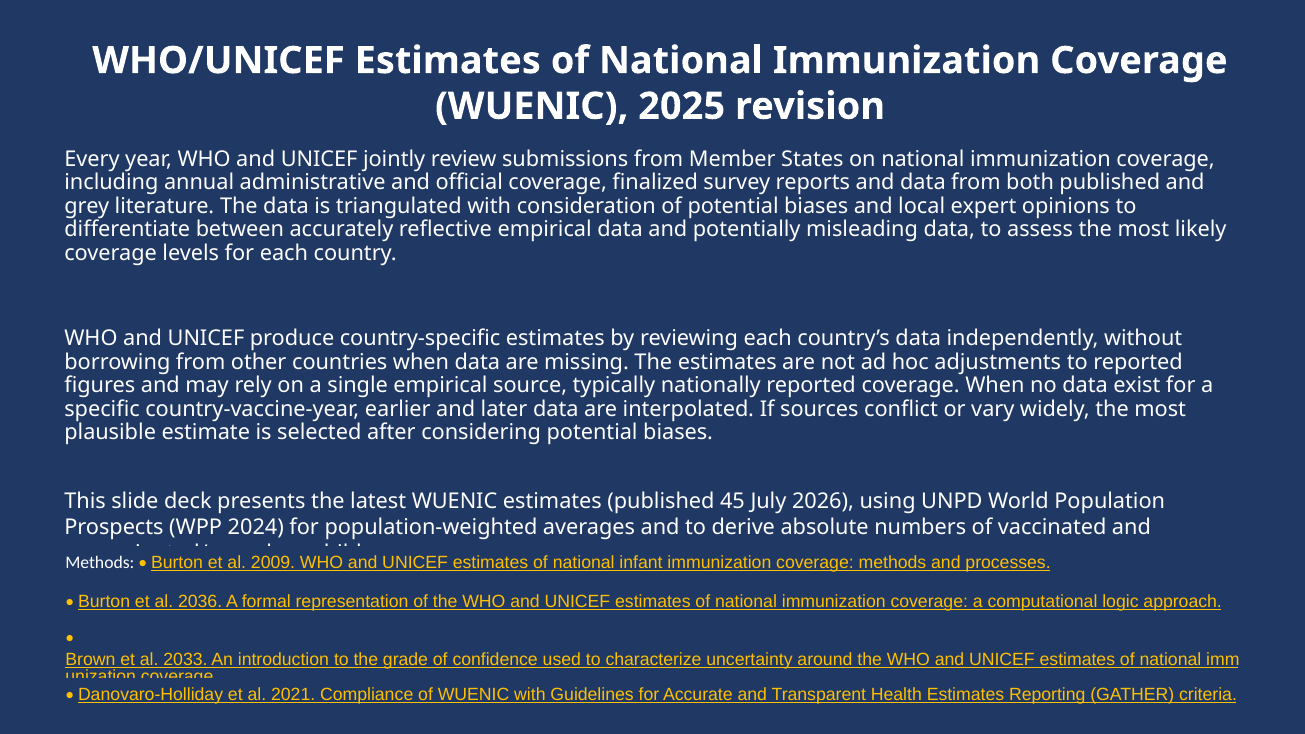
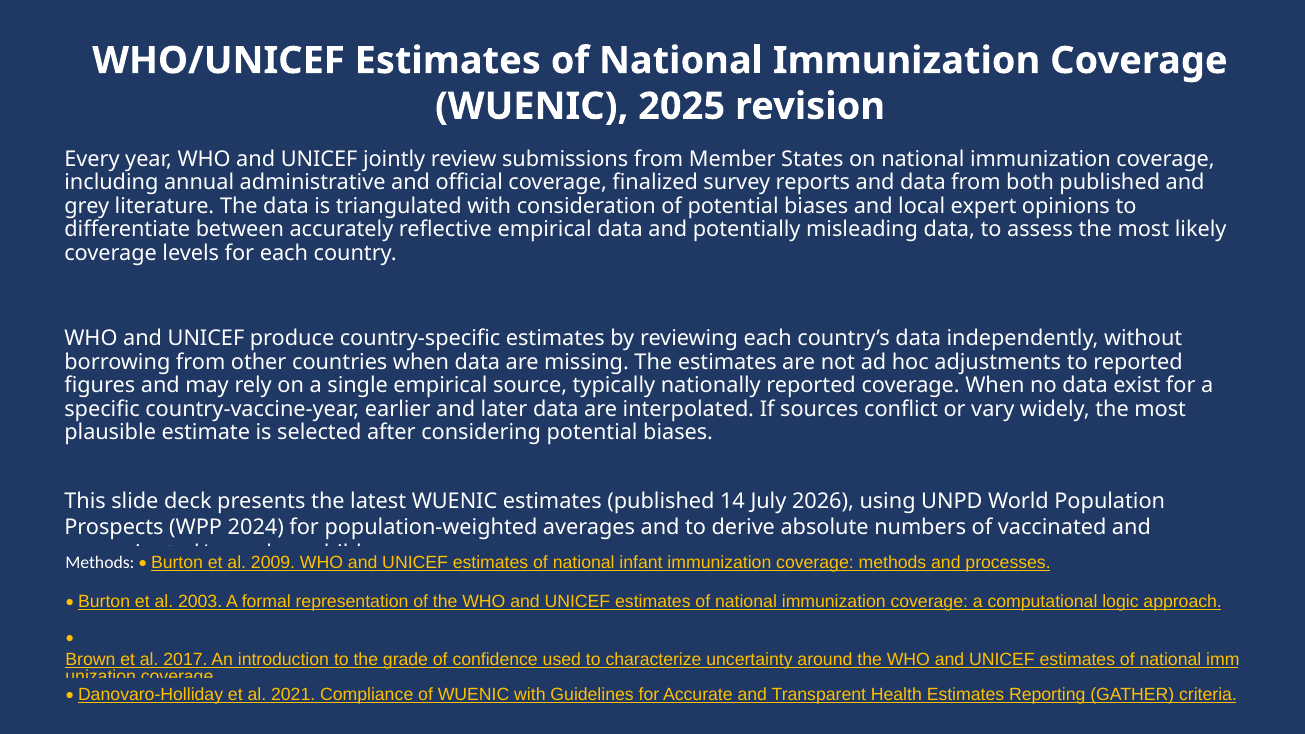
45: 45 -> 14
2036: 2036 -> 2003
2033: 2033 -> 2017
